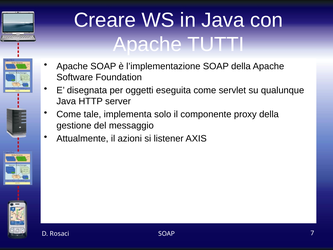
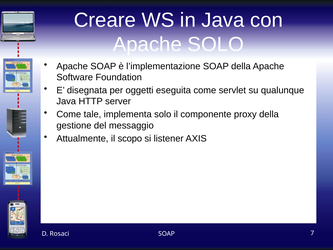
Apache TUTTI: TUTTI -> SOLO
azioni: azioni -> scopo
